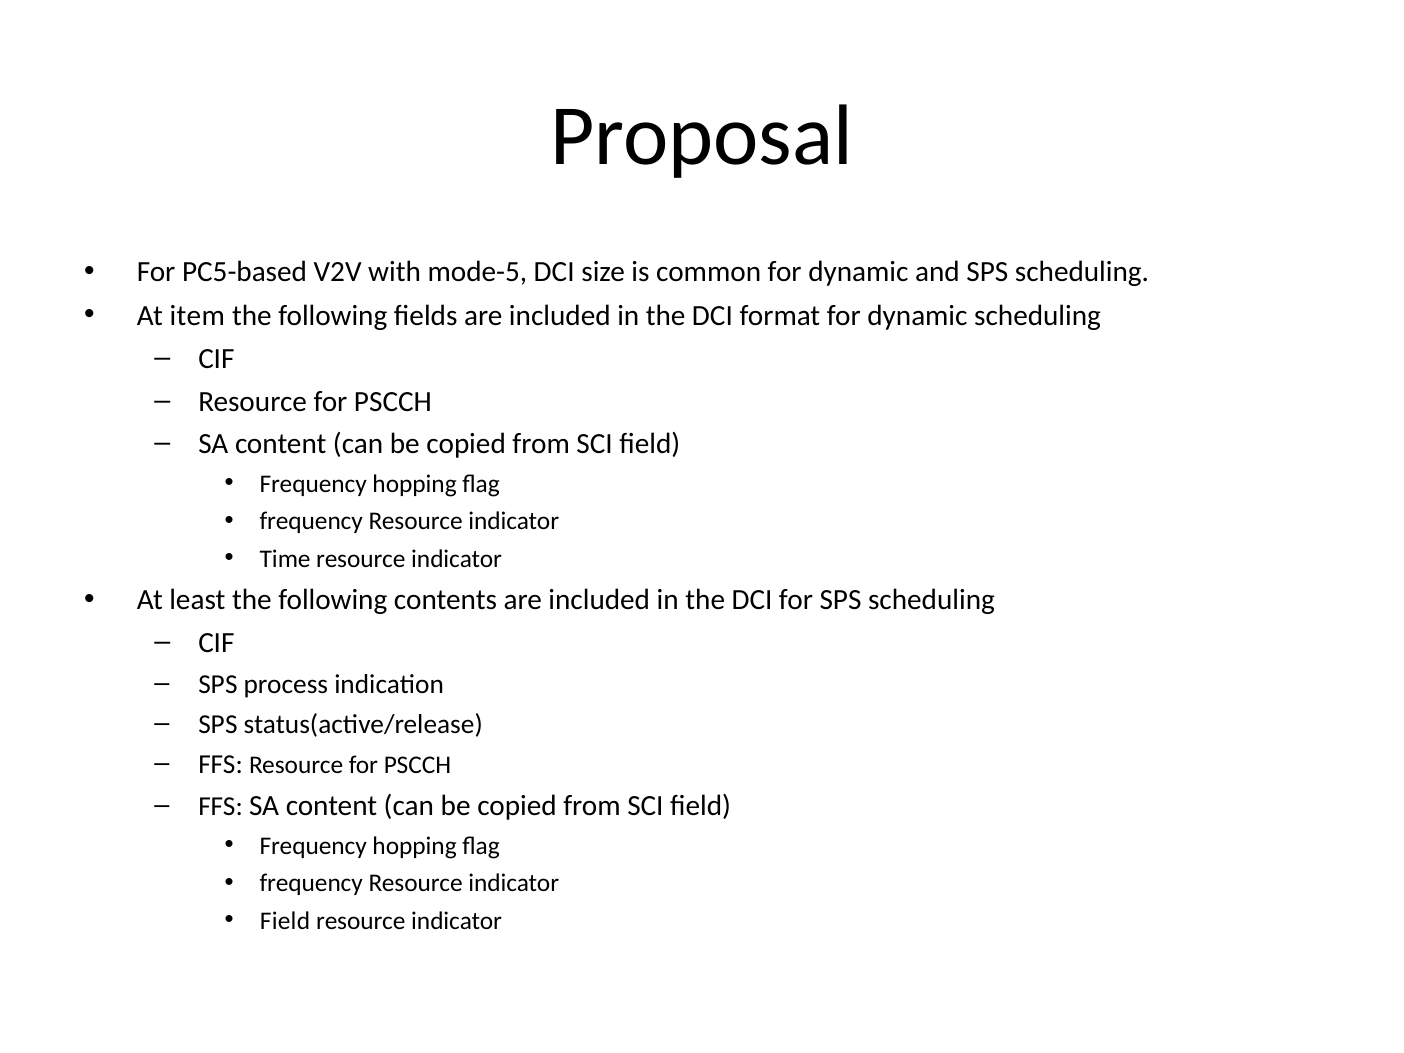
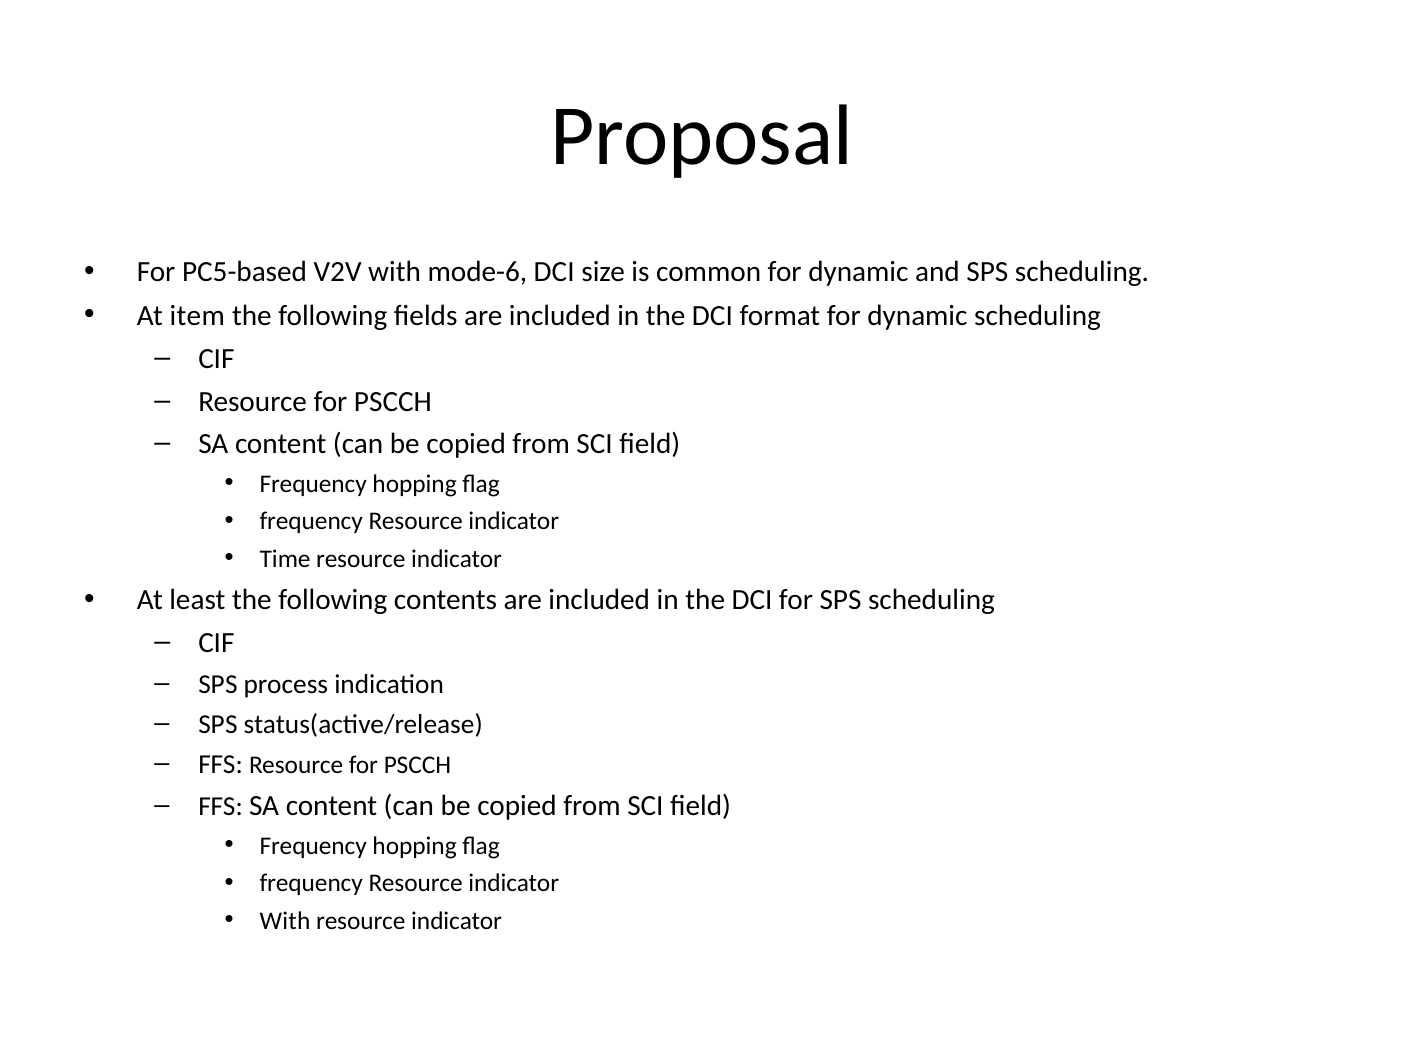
mode-5: mode-5 -> mode-6
Field at (285, 921): Field -> With
